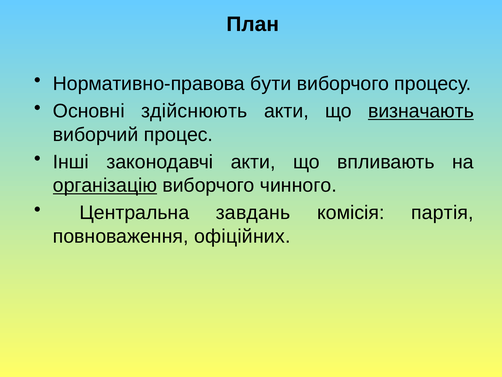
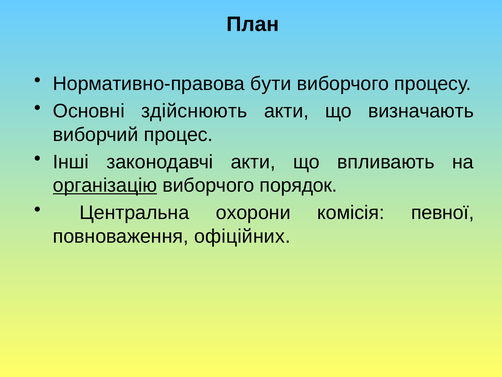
визначають underline: present -> none
чинного: чинного -> порядок
завдань: завдань -> охорони
партія: партія -> певної
